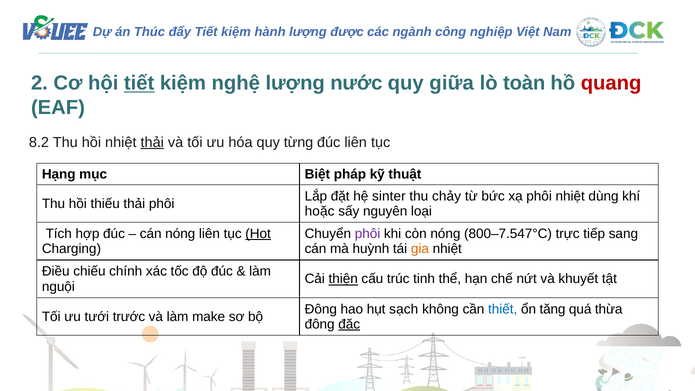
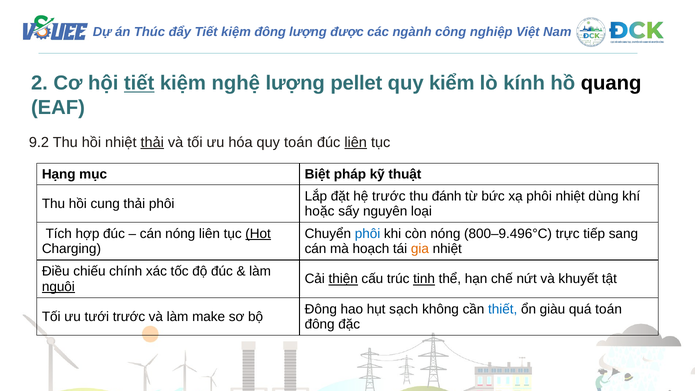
kiệm hành: hành -> đông
nước: nước -> pellet
giữa: giữa -> kiểm
toàn: toàn -> kính
quang colour: red -> black
8.2: 8.2 -> 9.2
quy từng: từng -> toán
liên at (356, 142) underline: none -> present
hệ sinter: sinter -> trước
chảy: chảy -> đánh
thiếu: thiếu -> cung
phôi at (368, 234) colour: purple -> blue
800–7.547°C: 800–7.547°C -> 800–9.496°C
huỳnh: huỳnh -> hoạch
tinh underline: none -> present
nguội underline: none -> present
tăng: tăng -> giàu
quá thừa: thừa -> toán
đặc underline: present -> none
